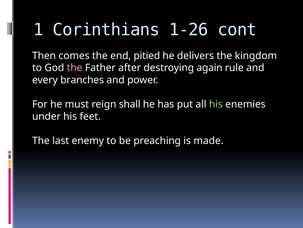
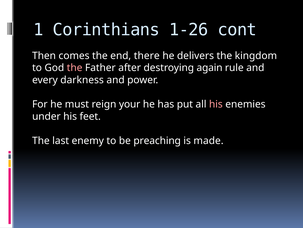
pitied: pitied -> there
branches: branches -> darkness
shall: shall -> your
his at (216, 104) colour: light green -> pink
